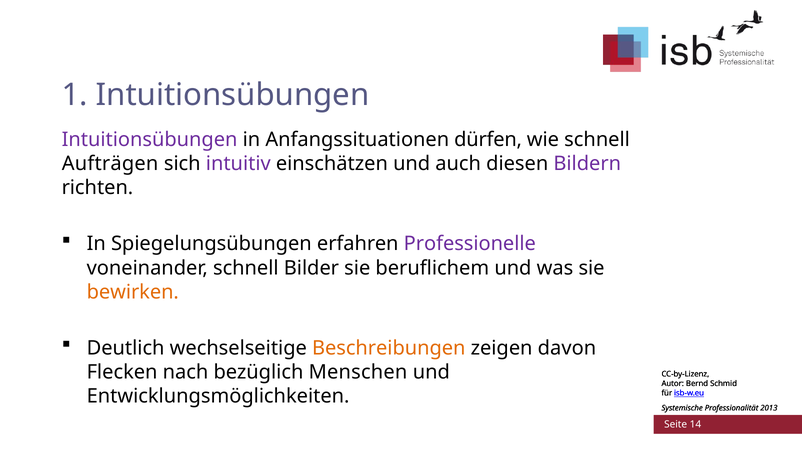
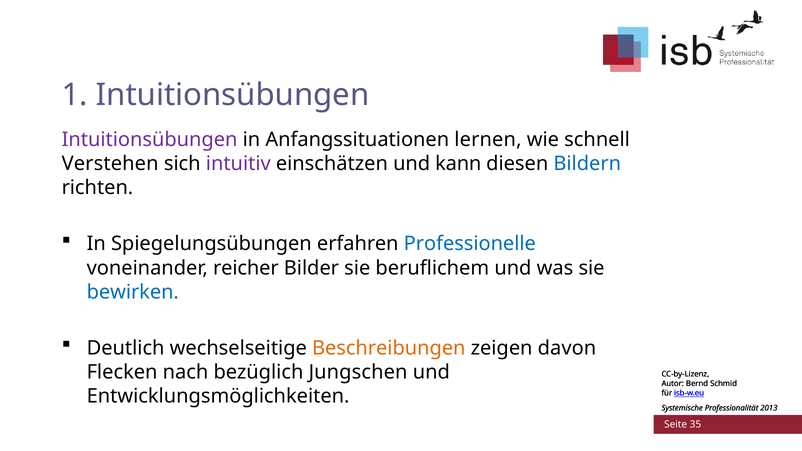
dürfen: dürfen -> lernen
Aufträgen: Aufträgen -> Verstehen
auch: auch -> kann
Bildern colour: purple -> blue
Professionelle colour: purple -> blue
voneinander schnell: schnell -> reicher
bewirken colour: orange -> blue
Menschen: Menschen -> Jungschen
14: 14 -> 35
